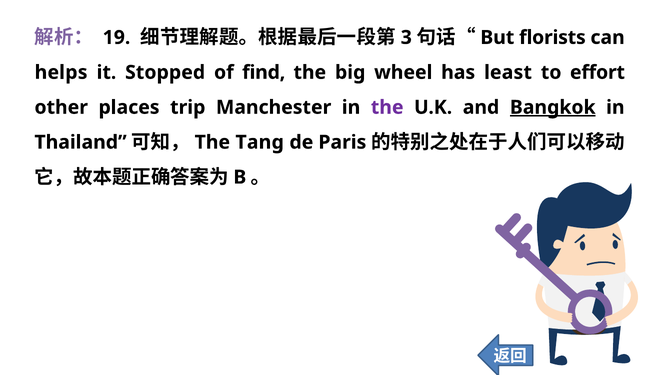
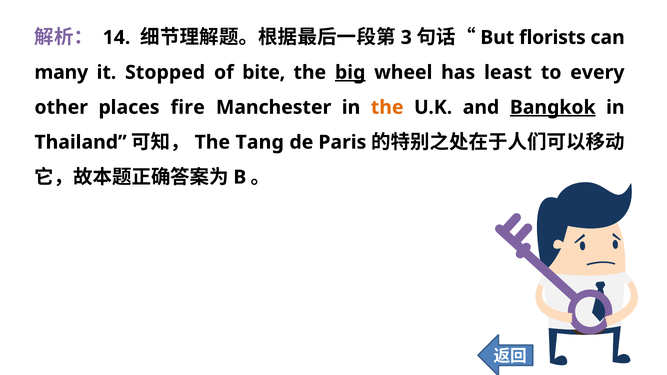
19: 19 -> 14
helps: helps -> many
find: find -> bite
big underline: none -> present
effort: effort -> every
trip: trip -> fire
the at (387, 107) colour: purple -> orange
